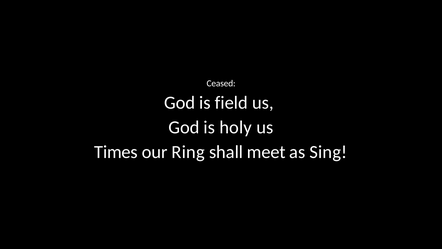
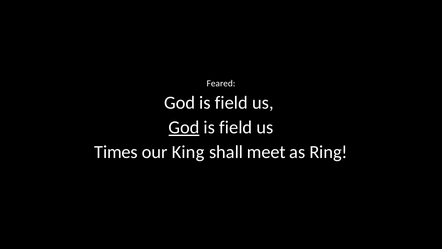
Ceased: Ceased -> Feared
God at (184, 127) underline: none -> present
holy at (236, 127): holy -> field
Ring: Ring -> King
Sing: Sing -> Ring
